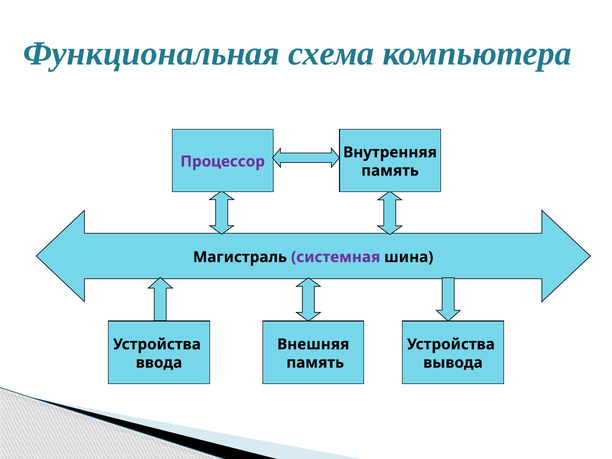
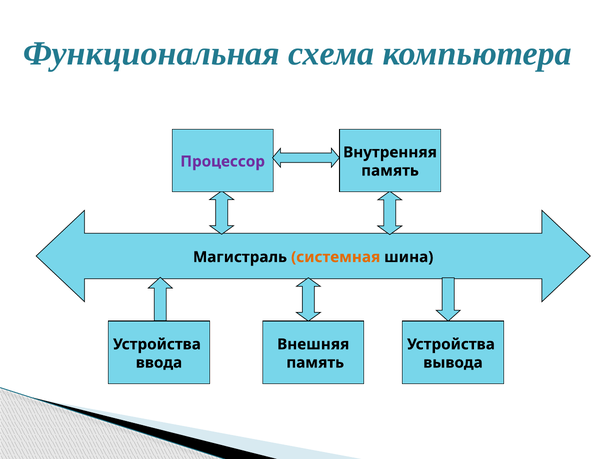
системная colour: purple -> orange
